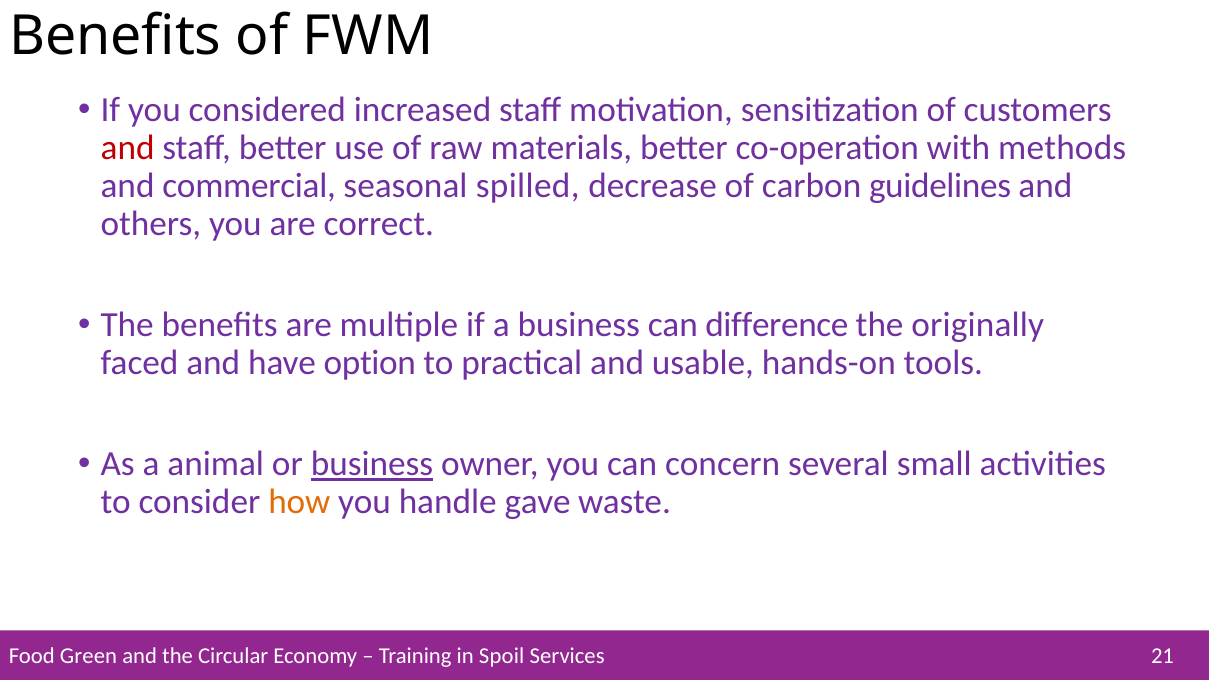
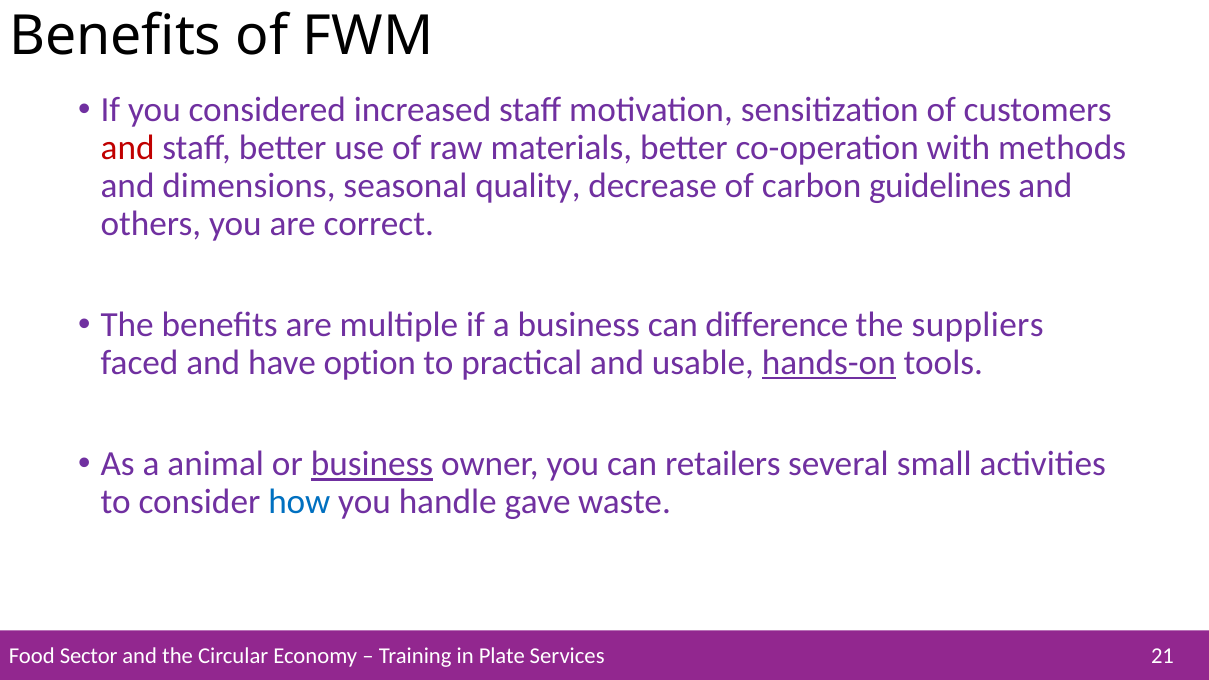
commercial: commercial -> dimensions
spilled: spilled -> quality
originally: originally -> suppliers
hands-on underline: none -> present
concern: concern -> retailers
how colour: orange -> blue
Green: Green -> Sector
Spoil: Spoil -> Plate
